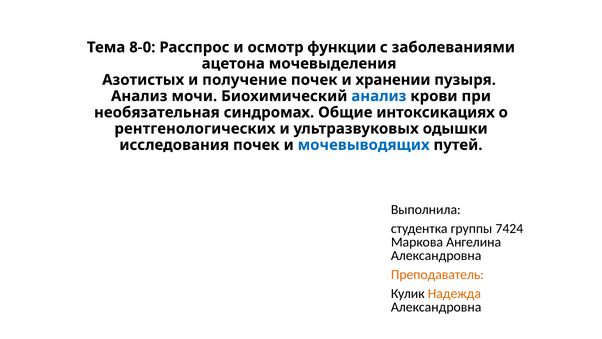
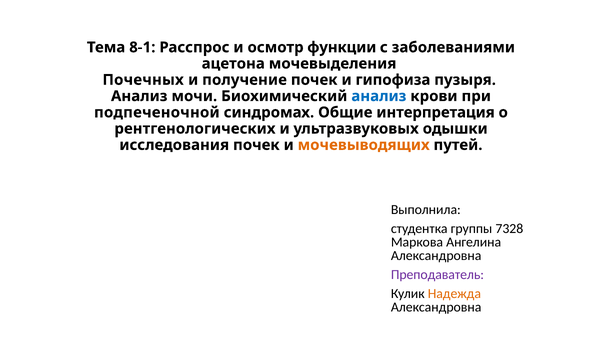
8-0: 8-0 -> 8-1
Азотистых: Азотистых -> Почечных
хранении: хранении -> гипофиза
необязательная: необязательная -> подпеченочной
интоксикациях: интоксикациях -> интерпретация
мочевыводящих colour: blue -> orange
7424: 7424 -> 7328
Преподаватель colour: orange -> purple
